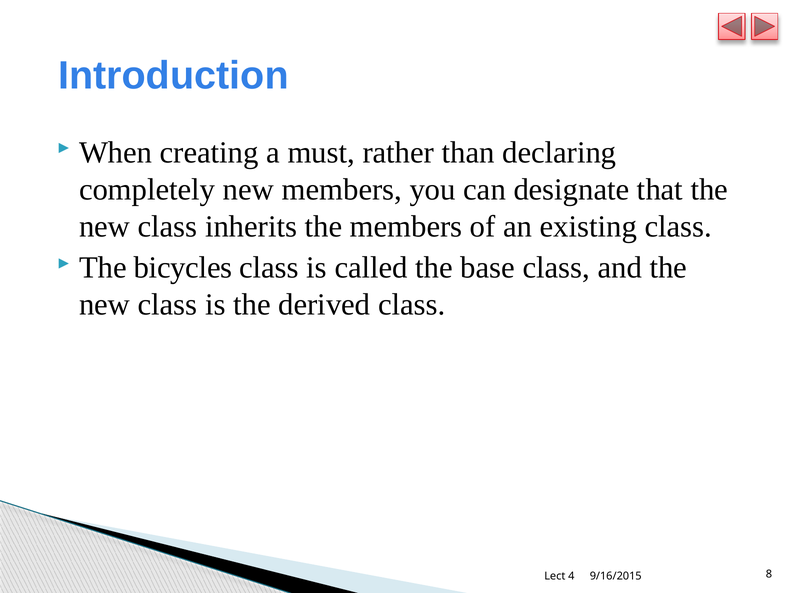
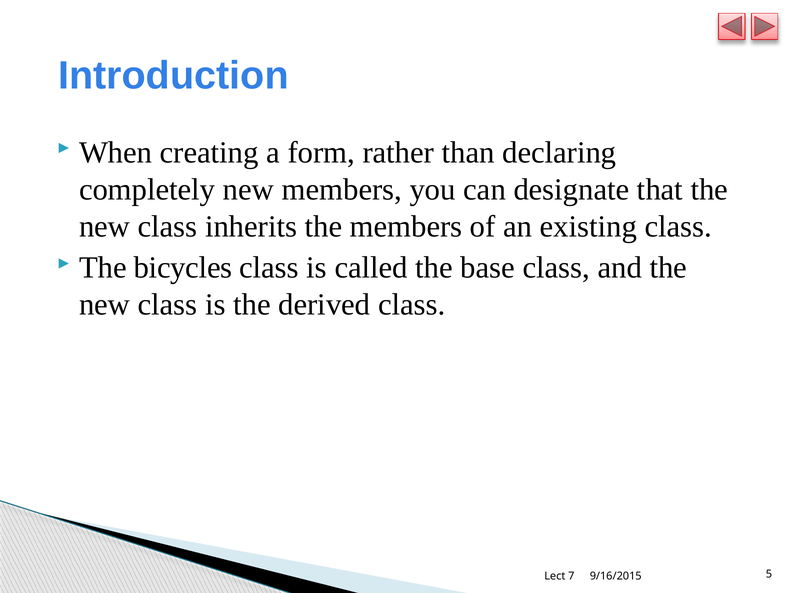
must: must -> form
4: 4 -> 7
8: 8 -> 5
